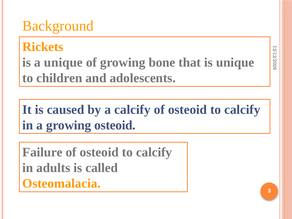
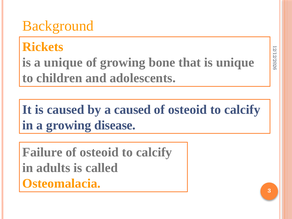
a calcify: calcify -> caused
growing osteoid: osteoid -> disease
